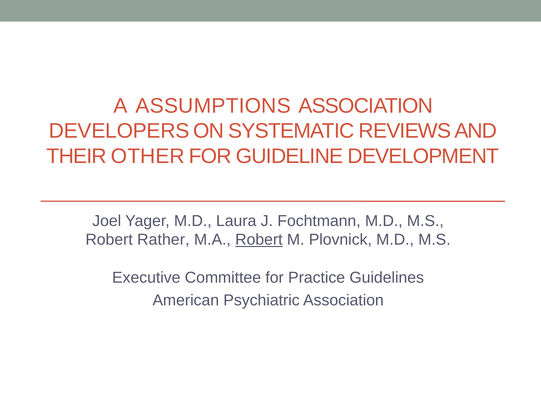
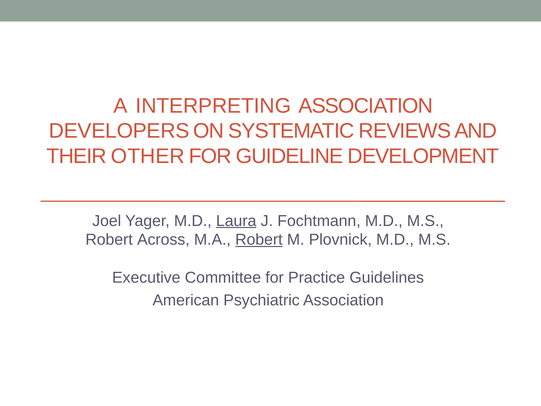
ASSUMPTIONS: ASSUMPTIONS -> INTERPRETING
Laura underline: none -> present
Rather: Rather -> Across
